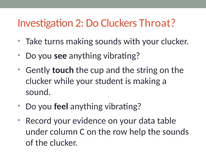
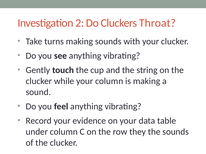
your student: student -> column
help: help -> they
